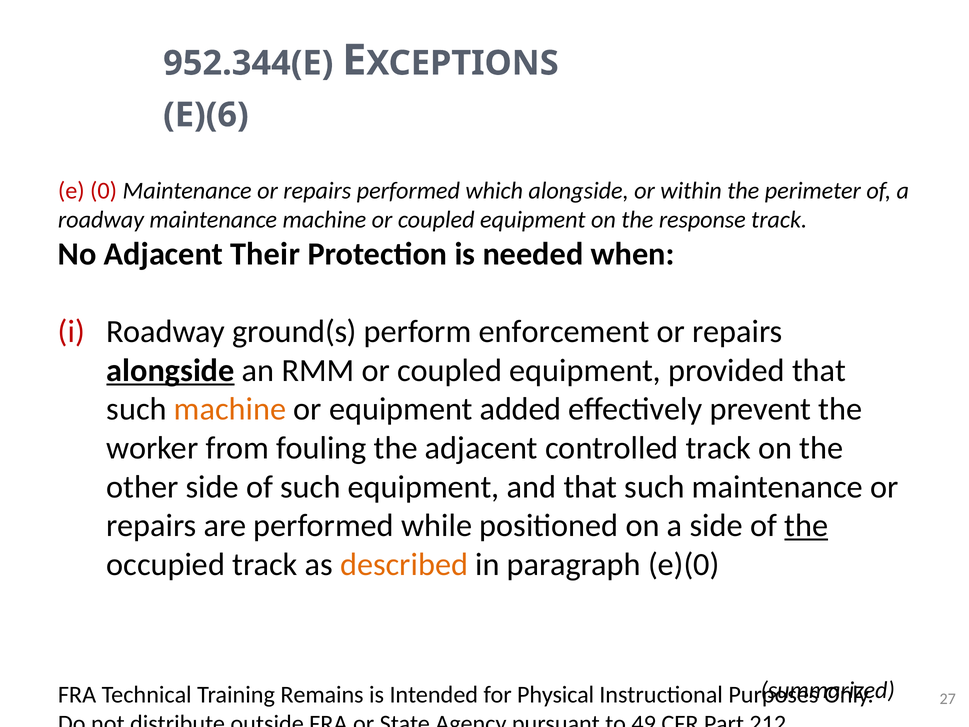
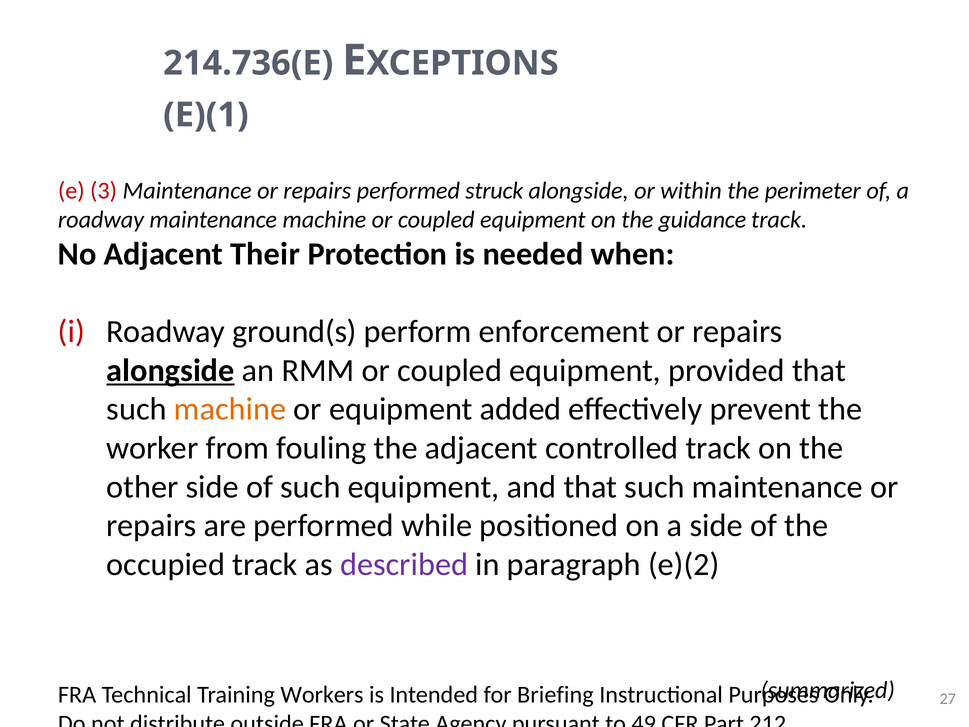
952.344(E: 952.344(E -> 214.736(E
E)(6: E)(6 -> E)(1
0: 0 -> 3
which: which -> struck
response: response -> guidance
the at (806, 525) underline: present -> none
described colour: orange -> purple
e)(0: e)(0 -> e)(2
Remains: Remains -> Workers
Physical: Physical -> Briefing
